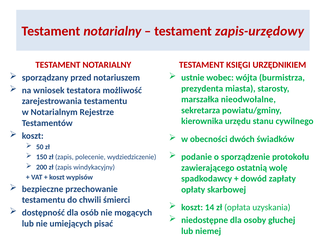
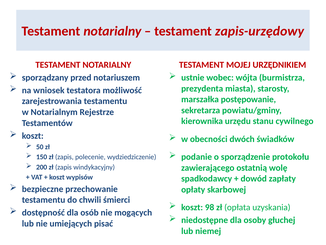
KSIĘGI: KSIĘGI -> MOJEJ
nieodwołalne: nieodwołalne -> postępowanie
14: 14 -> 98
